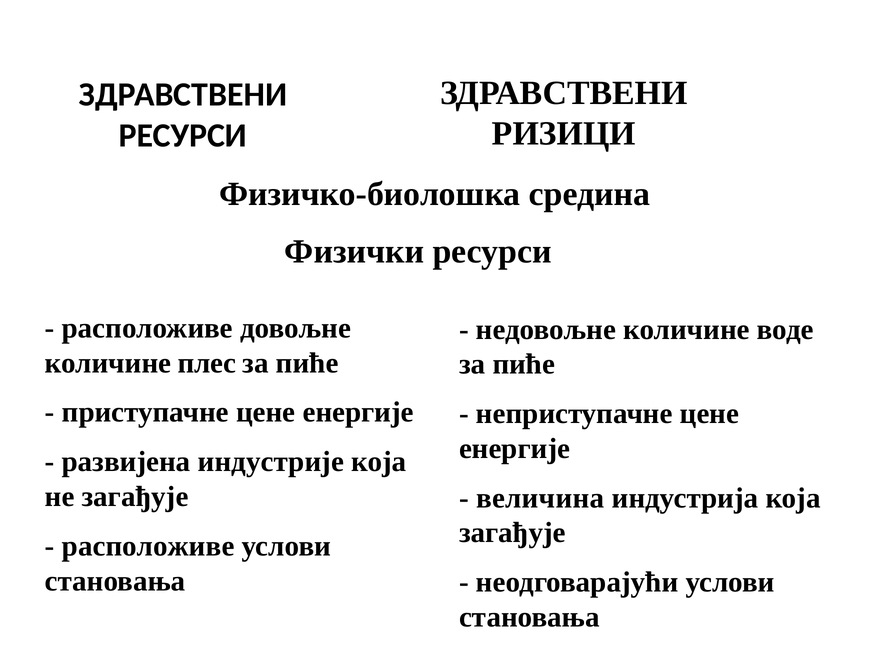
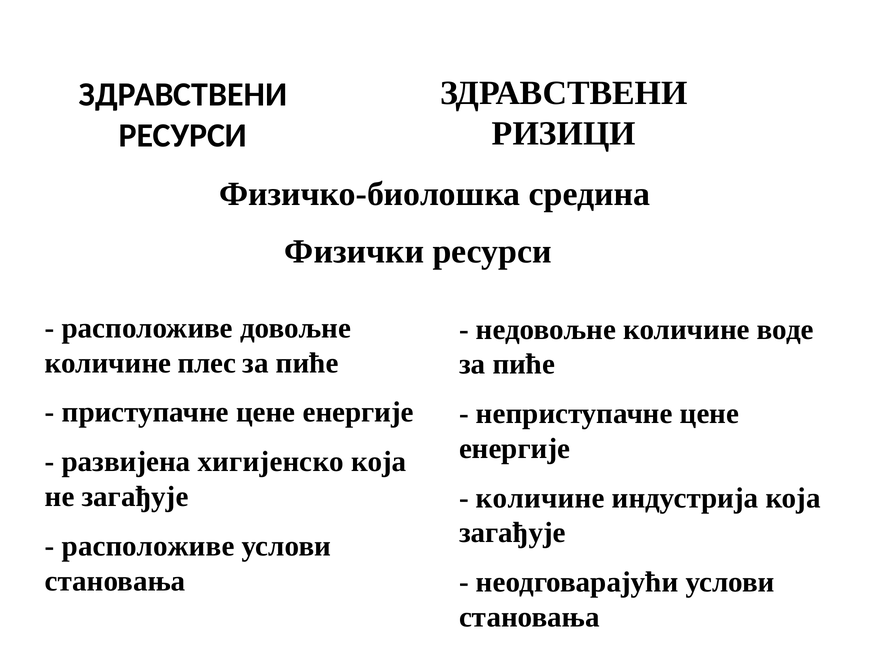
индустрије: индустрије -> хигијенско
величина at (540, 498): величина -> количине
